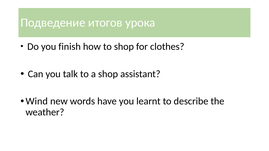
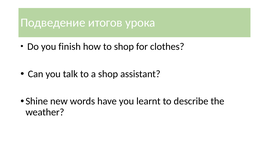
Wind: Wind -> Shine
